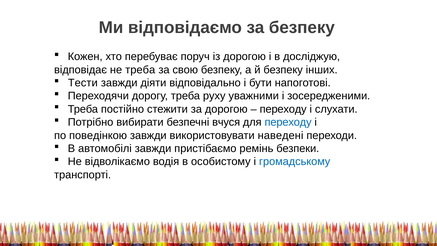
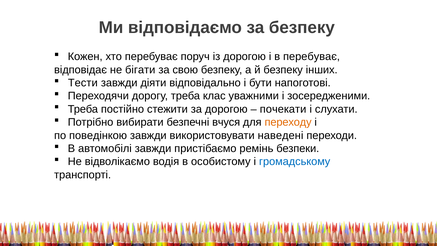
в досліджую: досліджую -> перебуває
не треба: треба -> бігати
руху: руху -> клас
переходу at (283, 109): переходу -> почекати
переходу at (288, 122) colour: blue -> orange
